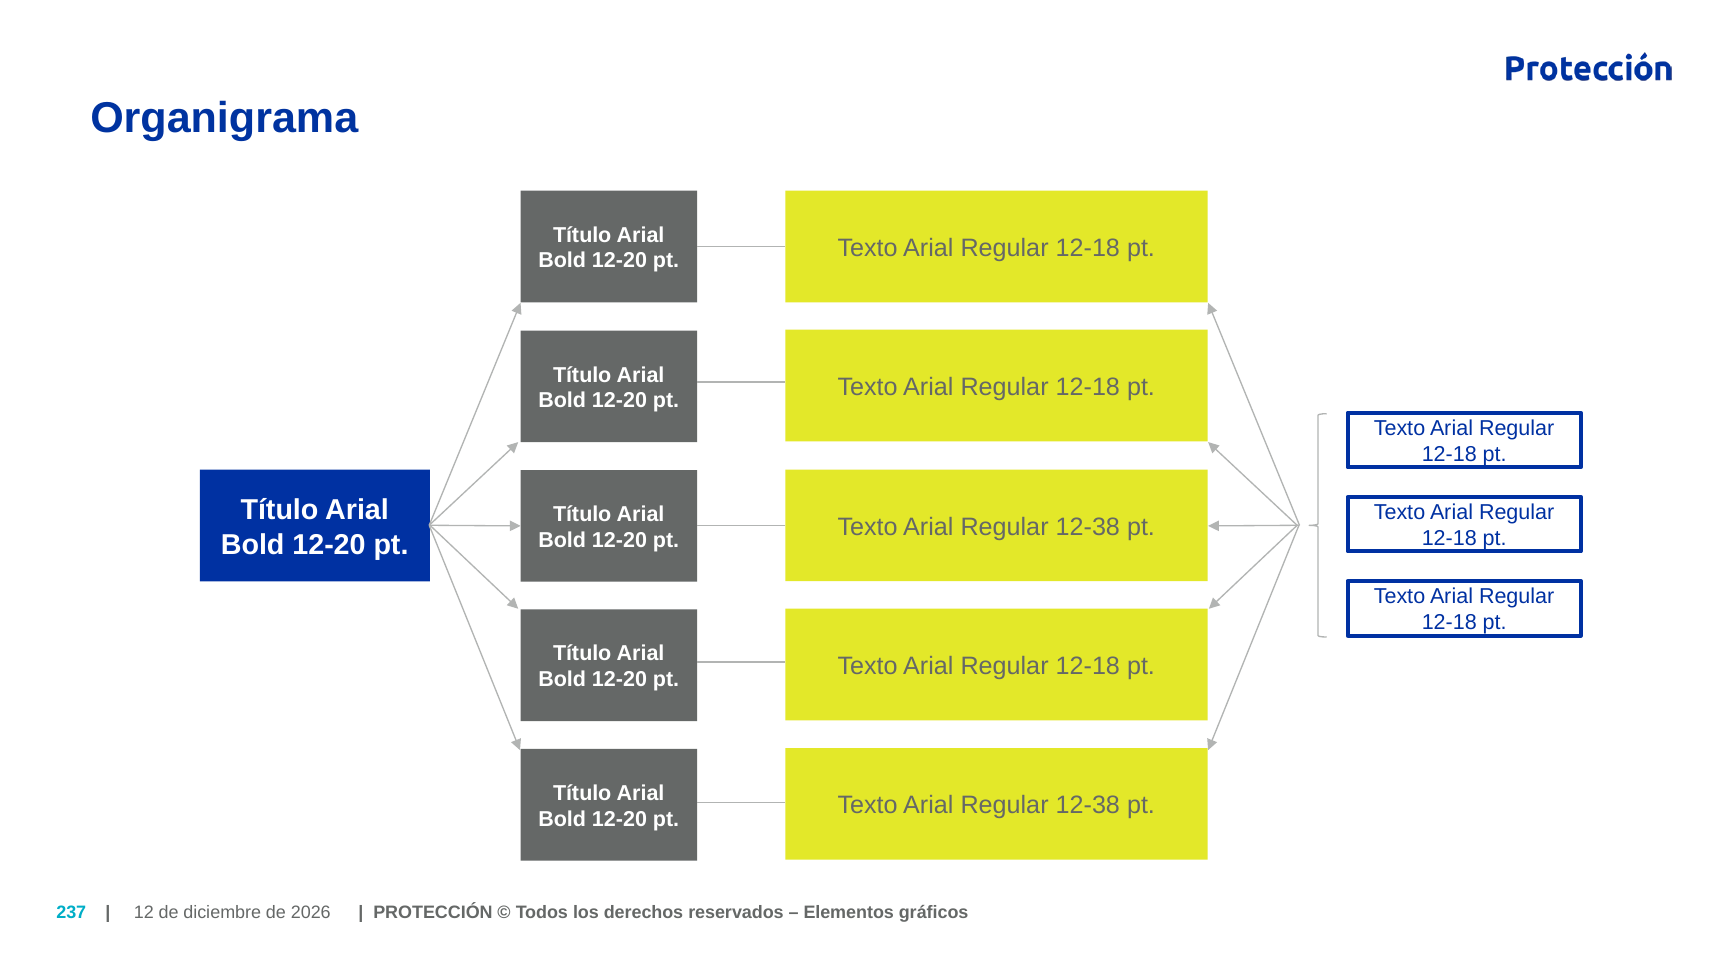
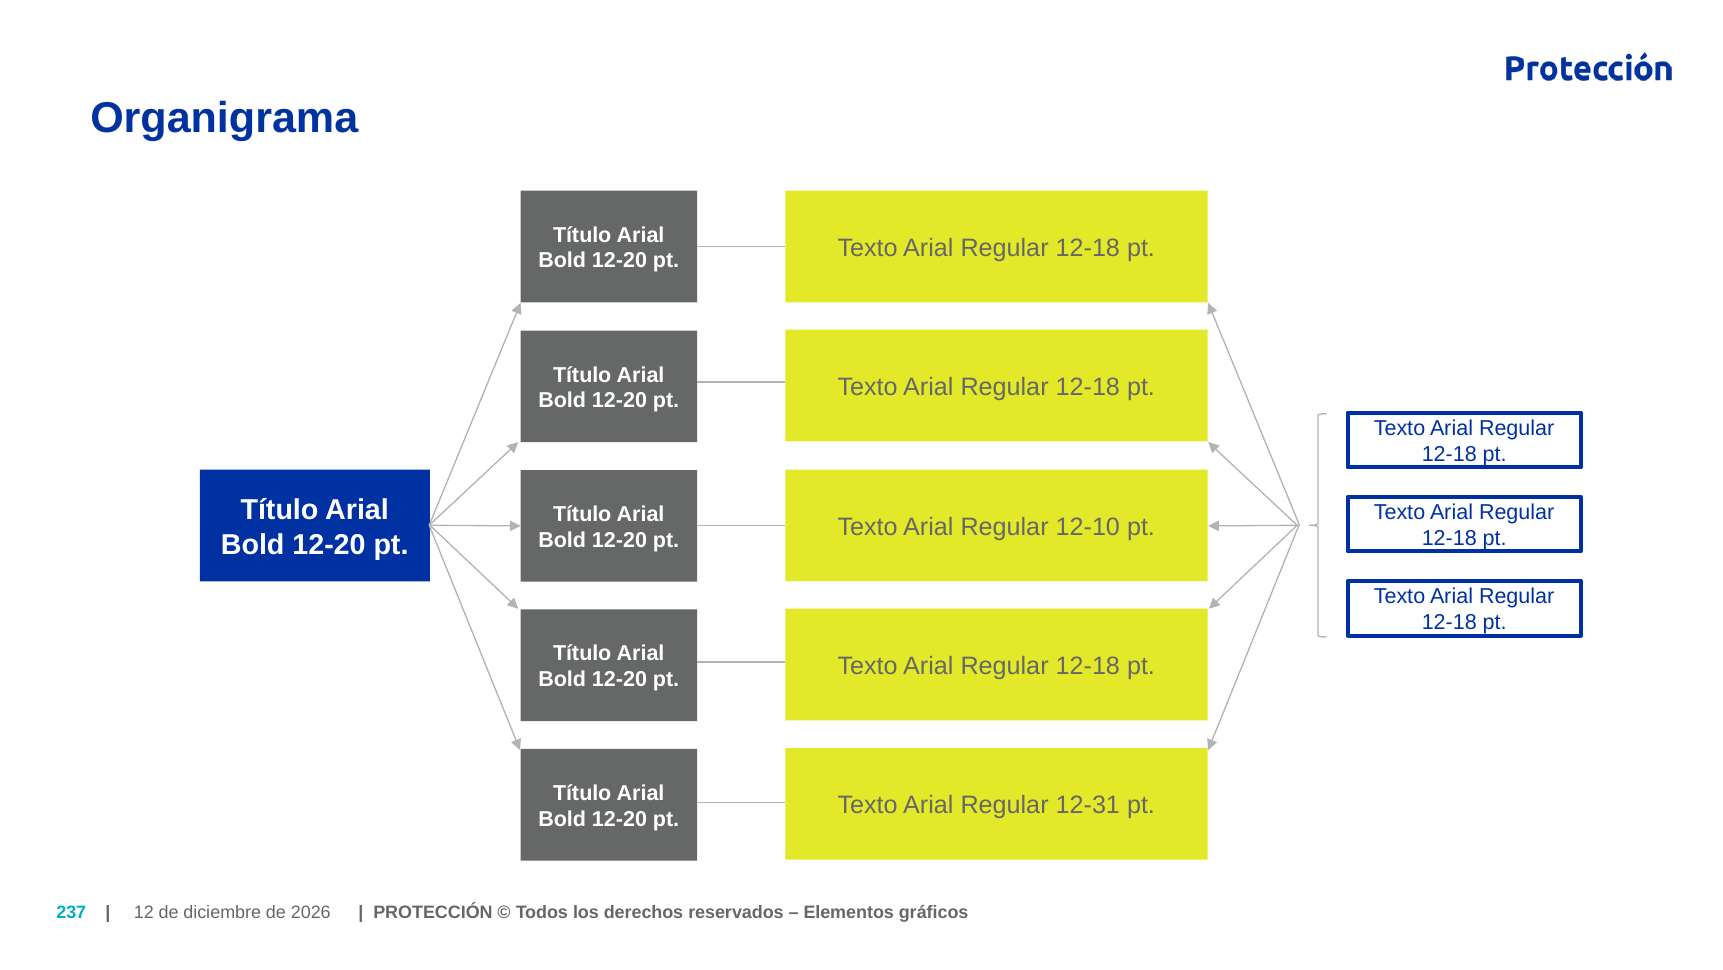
12-38 at (1088, 527): 12-38 -> 12-10
12-38 at (1088, 805): 12-38 -> 12-31
